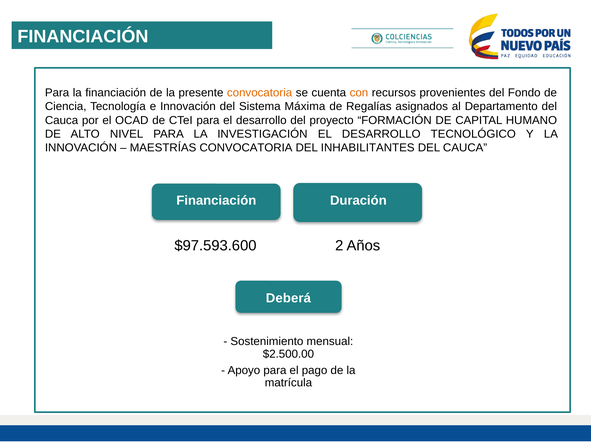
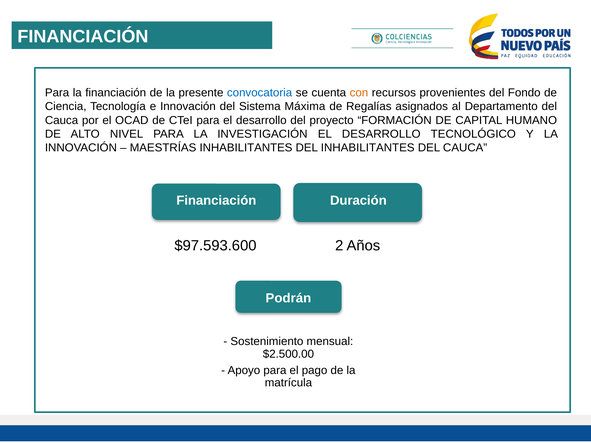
convocatoria at (260, 93) colour: orange -> blue
MAESTRÍAS CONVOCATORIA: CONVOCATORIA -> INHABILITANTES
Deberá: Deberá -> Podrán
